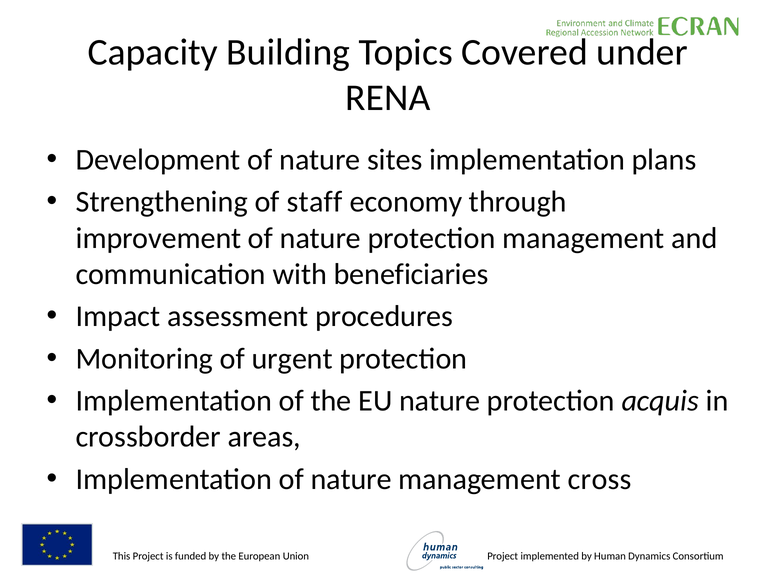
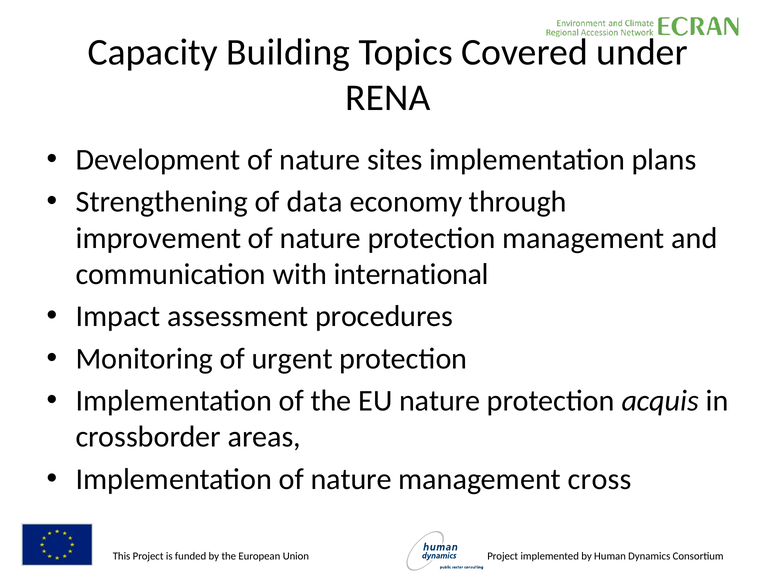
staff: staff -> data
beneficiaries: beneficiaries -> international
